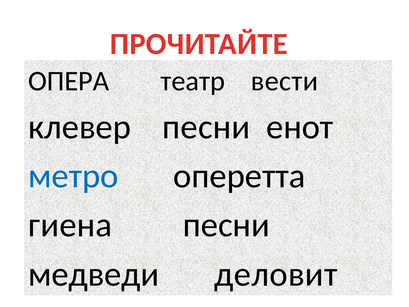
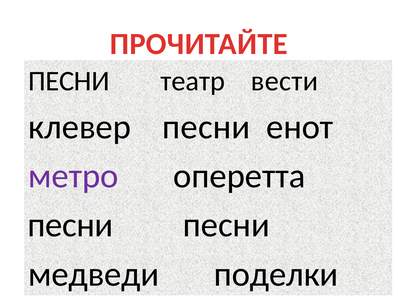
ОПЕРА at (69, 81): ОПЕРА -> ПЕСНИ
метро colour: blue -> purple
гиена at (70, 225): гиена -> песни
деловит: деловит -> поделки
